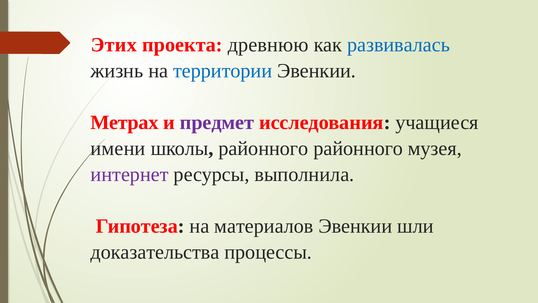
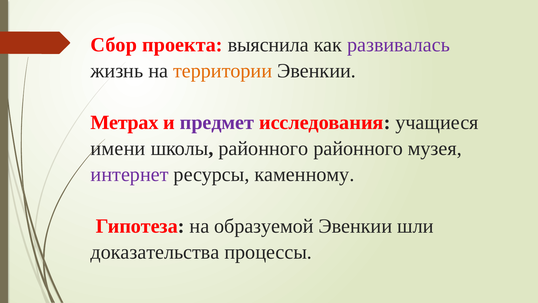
Этих: Этих -> Сбор
древнюю: древнюю -> выяснила
развивалась colour: blue -> purple
территории colour: blue -> orange
выполнила: выполнила -> каменному
материалов: материалов -> образуемой
